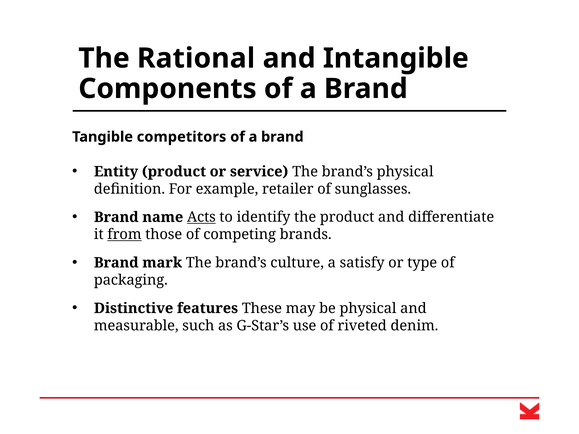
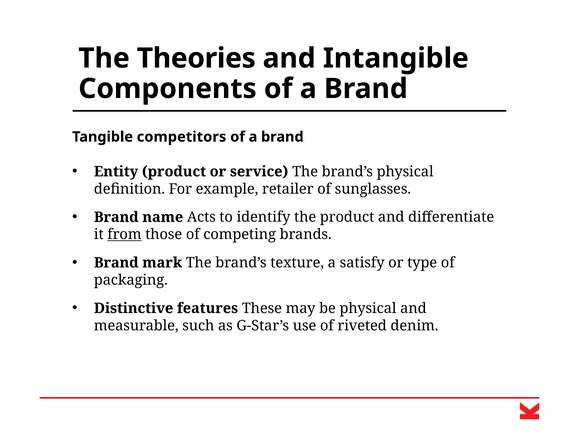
Rational: Rational -> Theories
Acts underline: present -> none
culture: culture -> texture
